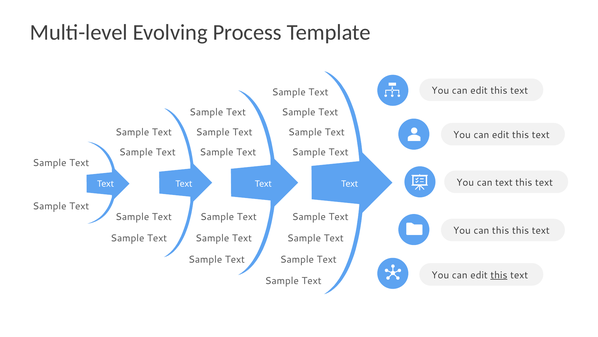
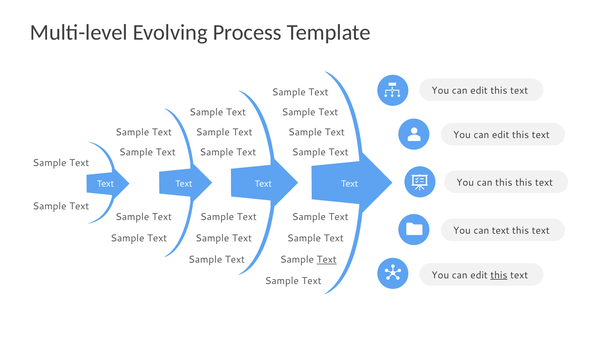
can text: text -> this
can this: this -> text
Text at (327, 259) underline: none -> present
